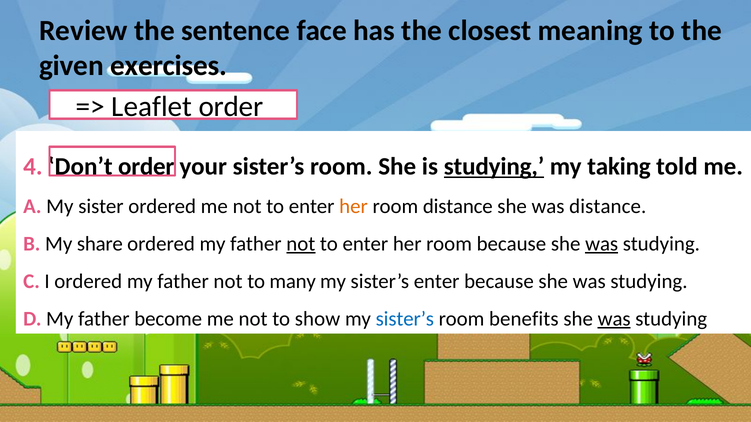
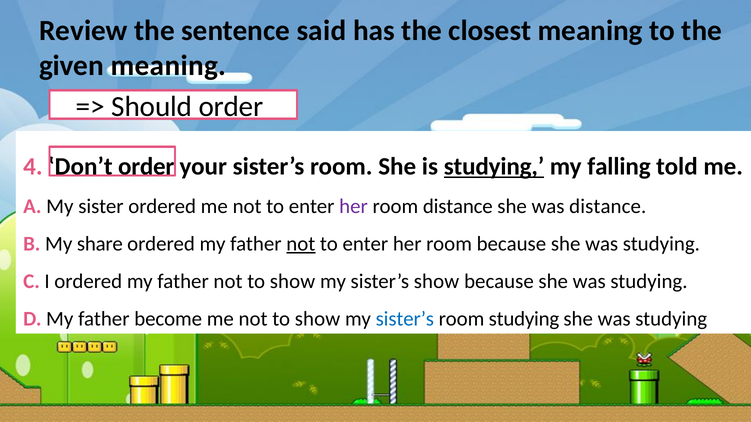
face: face -> said
given exercises: exercises -> meaning
Leaflet: Leaflet -> Should
taking: taking -> falling
her at (354, 206) colour: orange -> purple
was at (602, 244) underline: present -> none
father not to many: many -> show
sister’s enter: enter -> show
room benefits: benefits -> studying
was at (614, 319) underline: present -> none
